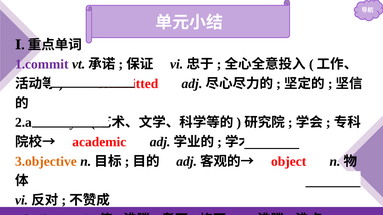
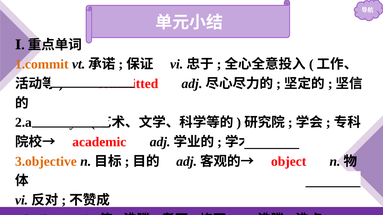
1.commit colour: purple -> orange
